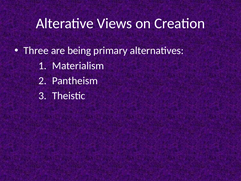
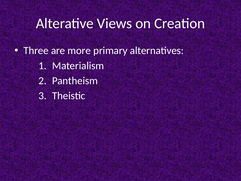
being: being -> more
